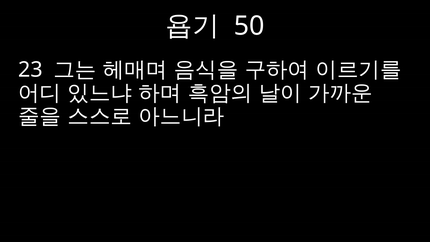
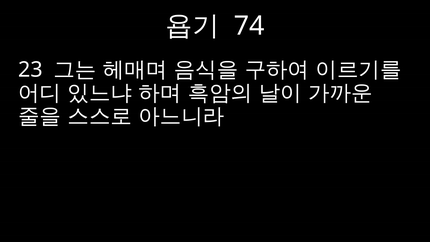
50: 50 -> 74
